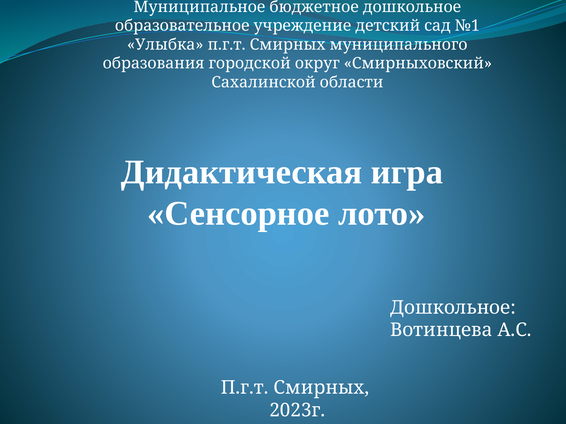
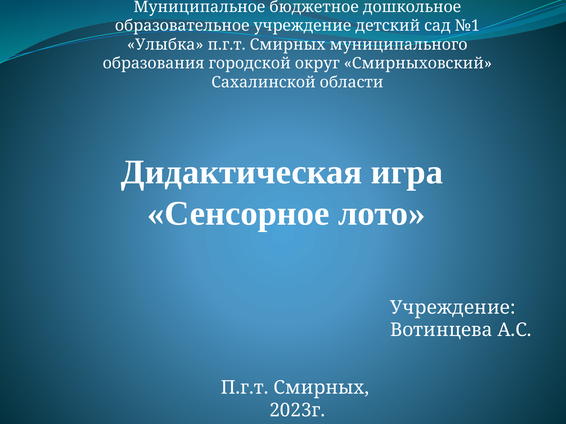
Дошкольное at (453, 308): Дошкольное -> Учреждение
